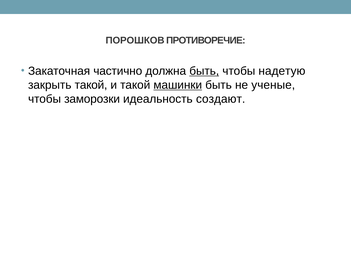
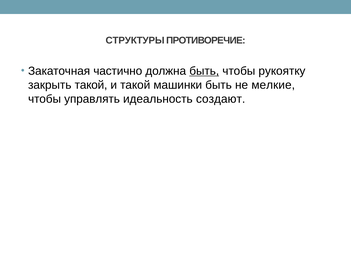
ПОРОШКОВ: ПОРОШКОВ -> СТРУКТУРЫ
надетую: надетую -> рукоятку
машинки underline: present -> none
ученые: ученые -> мелкие
заморозки: заморозки -> управлять
